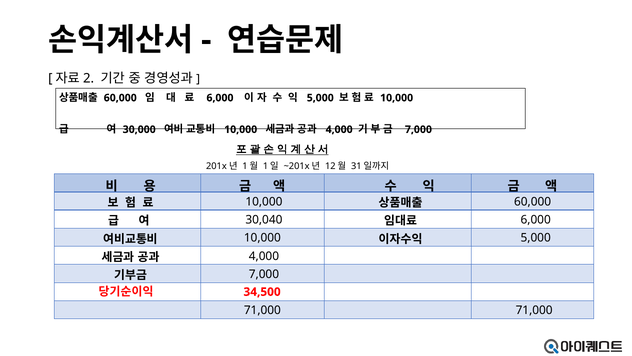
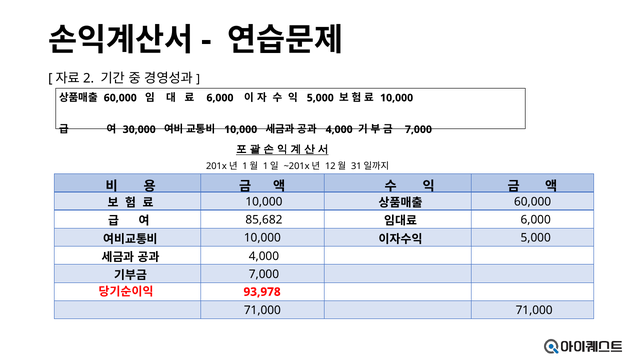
30,040: 30,040 -> 85,682
34,500: 34,500 -> 93,978
